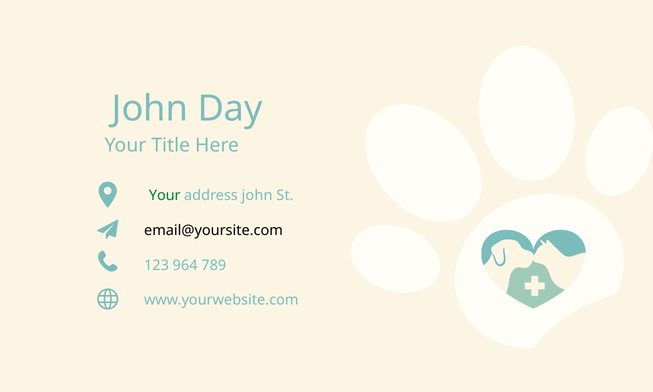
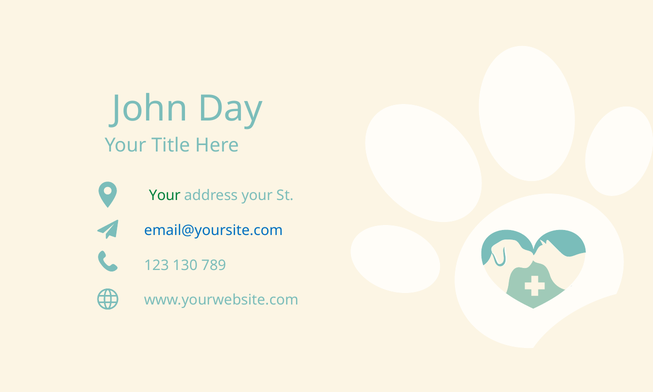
address john: john -> your
email@yoursite.com colour: black -> blue
964: 964 -> 130
